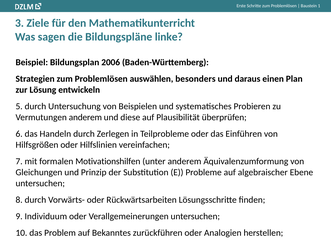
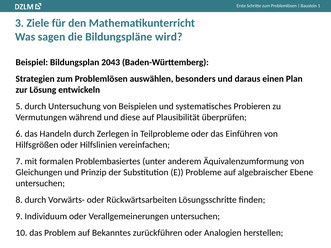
linke: linke -> wird
2006: 2006 -> 2043
Vermutungen anderem: anderem -> während
Motivationshilfen: Motivationshilfen -> Problembasiertes
